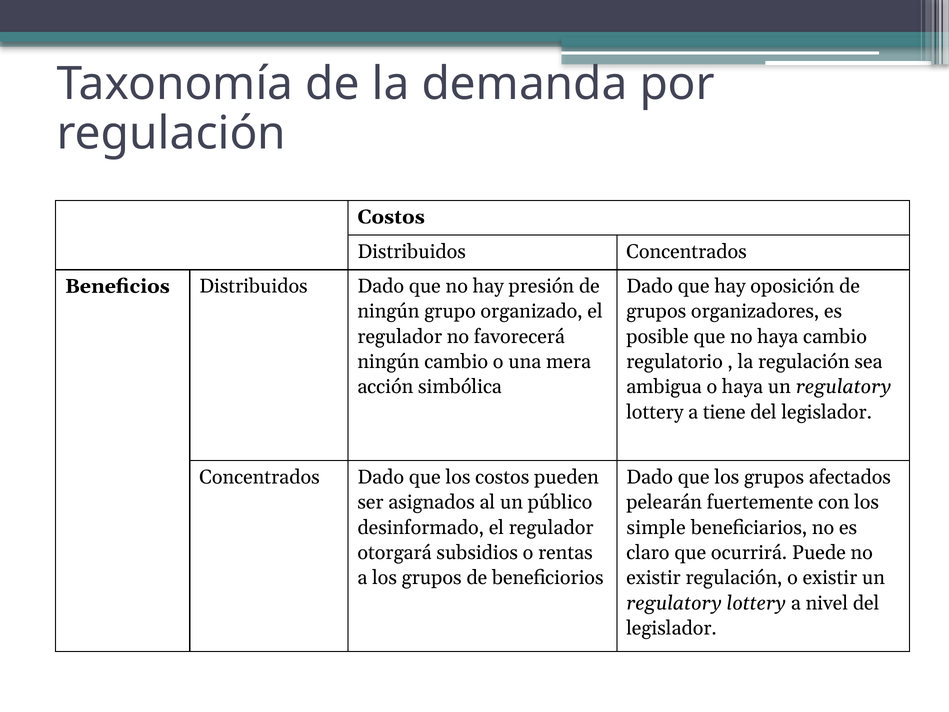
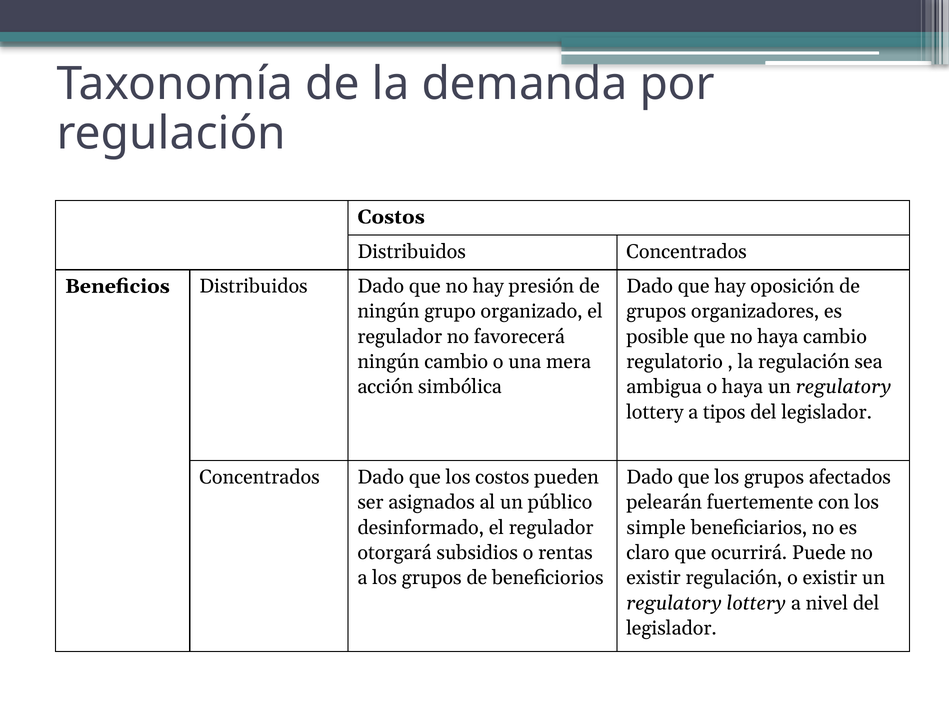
tiene: tiene -> tipos
